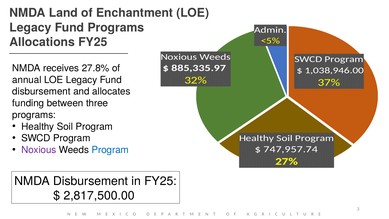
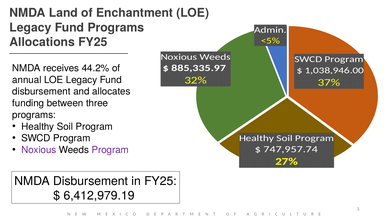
27.8%: 27.8% -> 44.2%
Program at (110, 150) colour: blue -> purple
2,817,500.00: 2,817,500.00 -> 6,412,979.19
